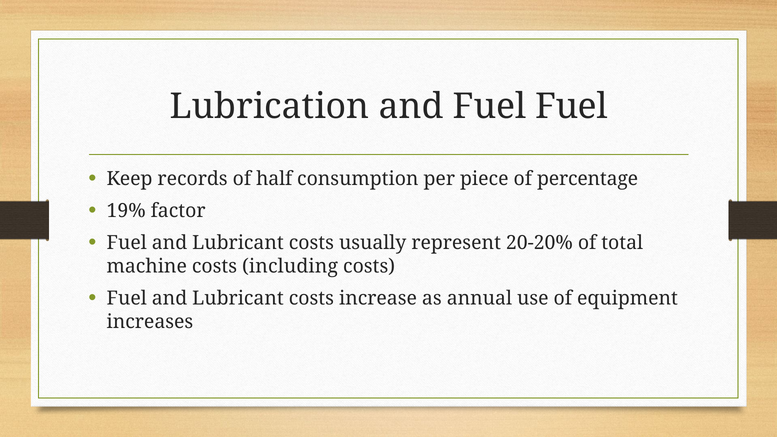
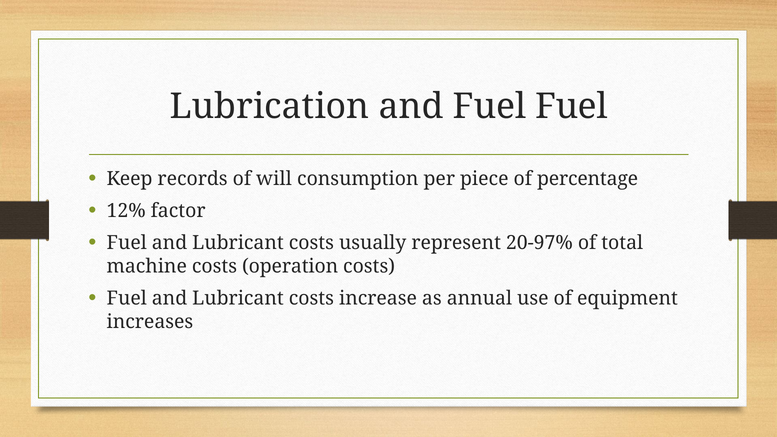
half: half -> will
19%: 19% -> 12%
20-20%: 20-20% -> 20-97%
including: including -> operation
